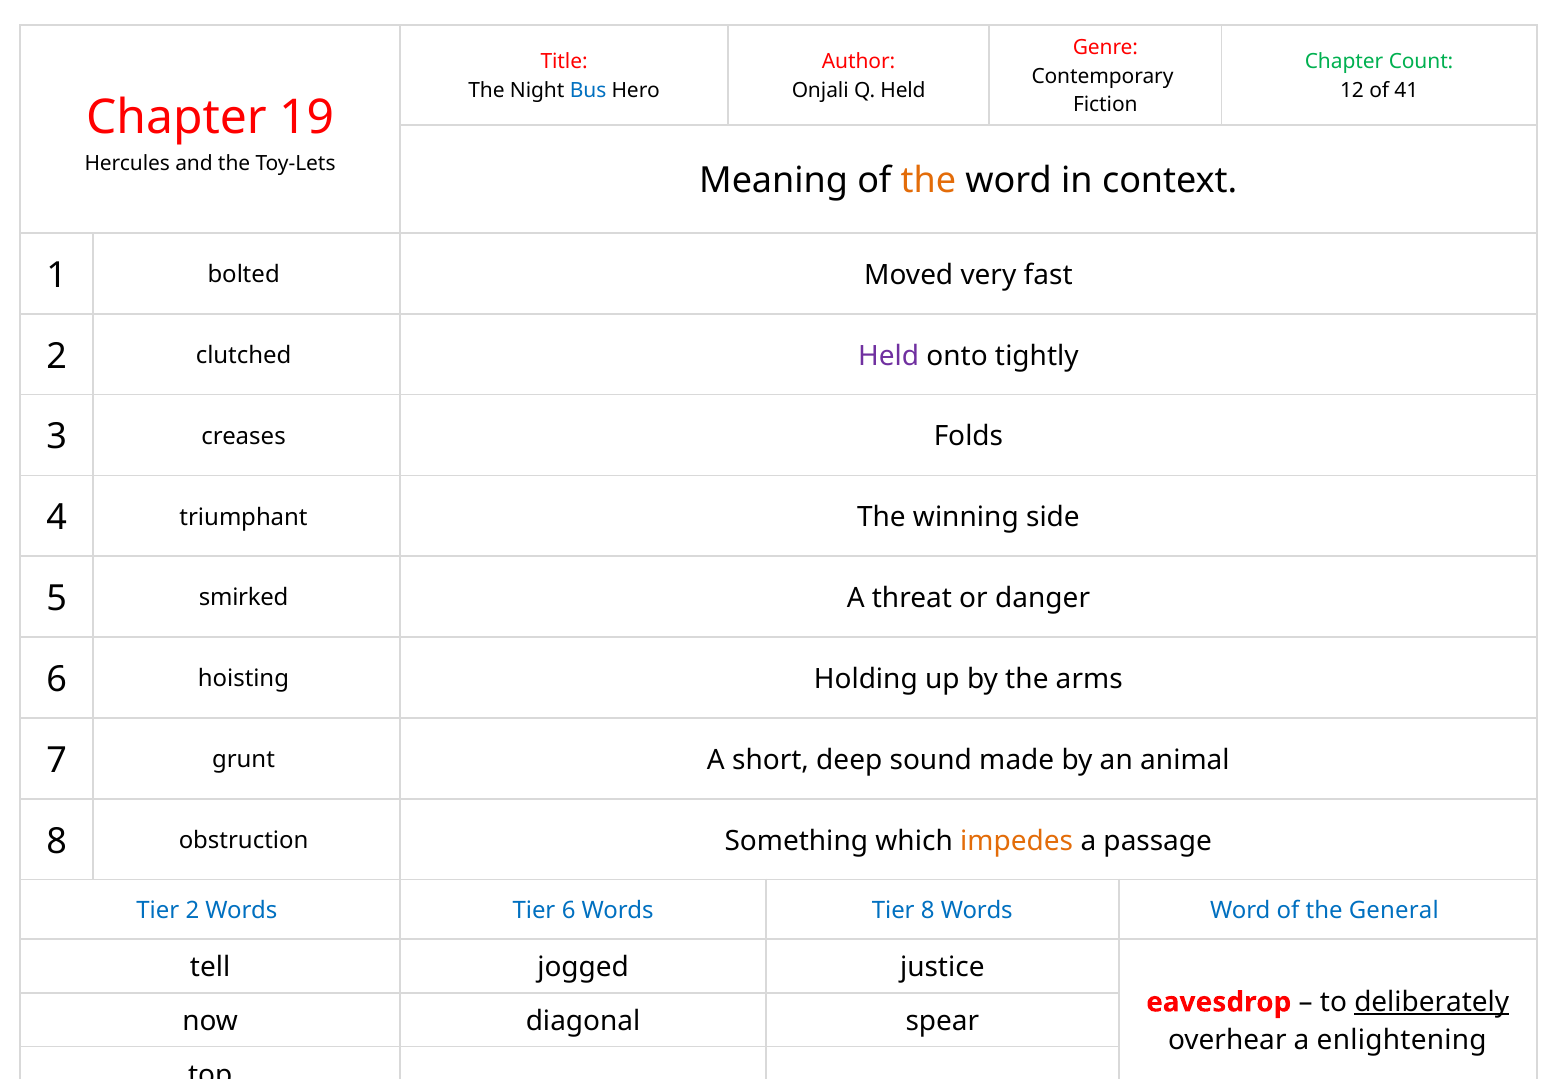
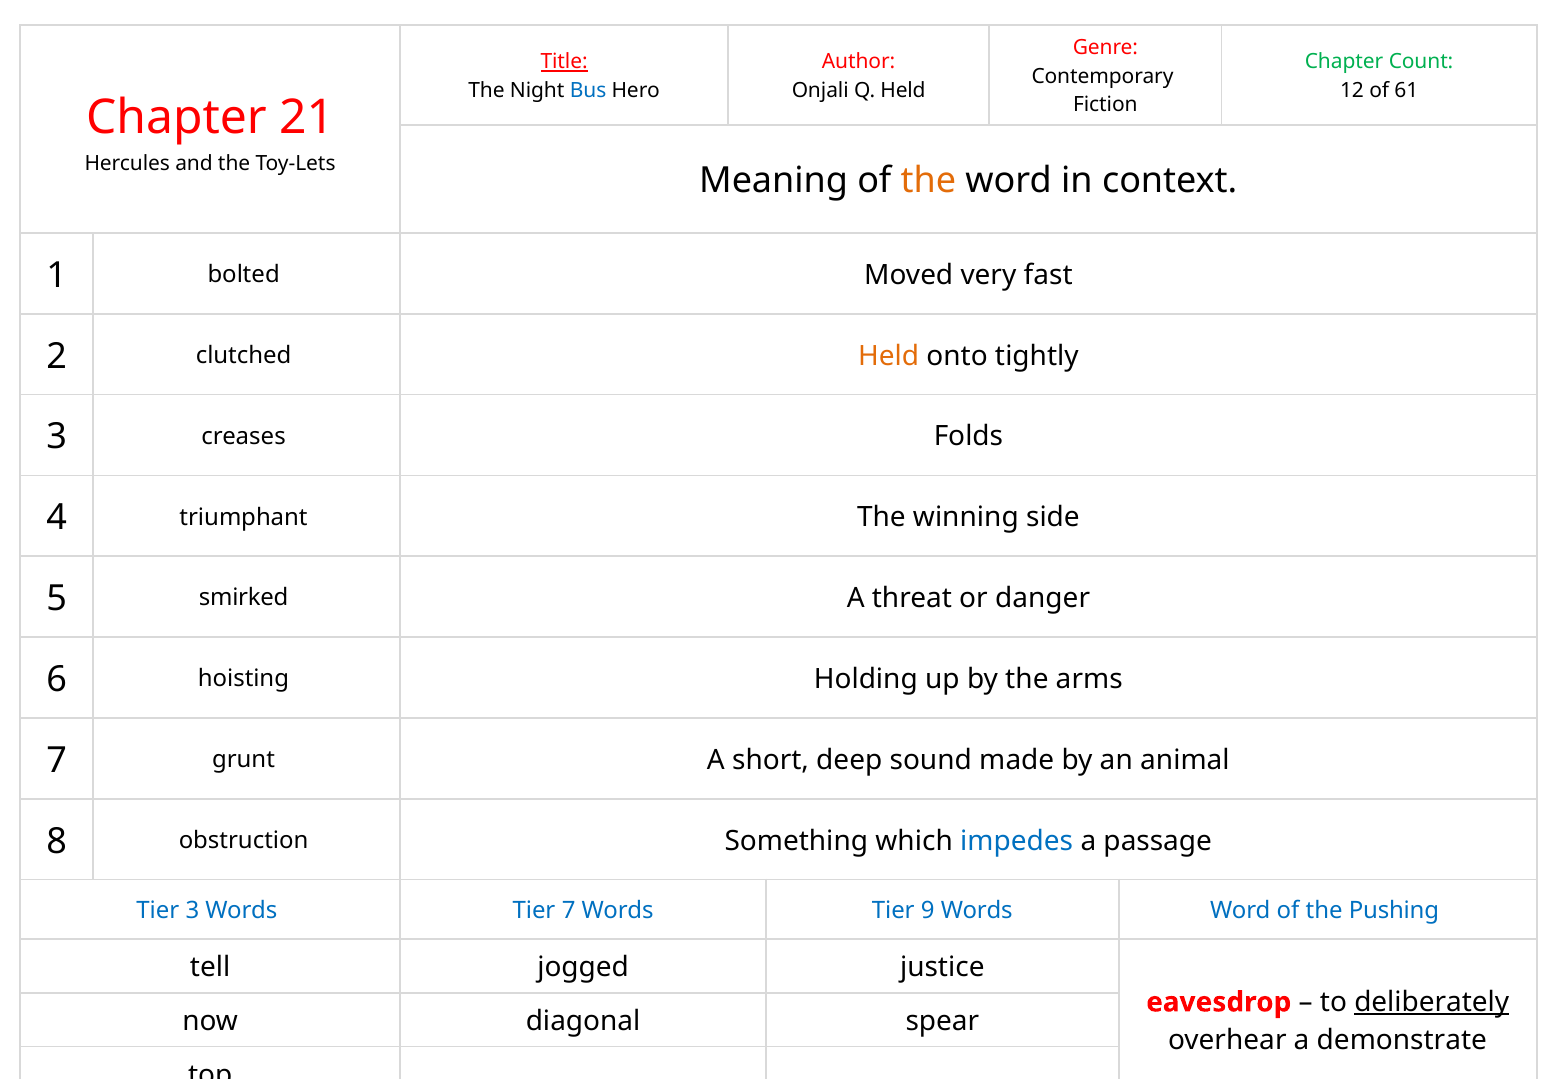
Title underline: none -> present
41: 41 -> 61
19: 19 -> 21
Held at (889, 356) colour: purple -> orange
impedes colour: orange -> blue
Tier 2: 2 -> 3
Tier 6: 6 -> 7
Tier 8: 8 -> 9
General: General -> Pushing
enlightening: enlightening -> demonstrate
